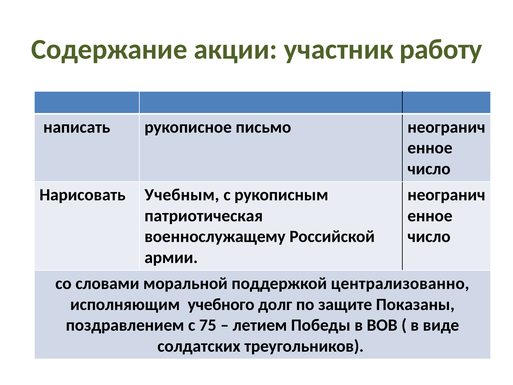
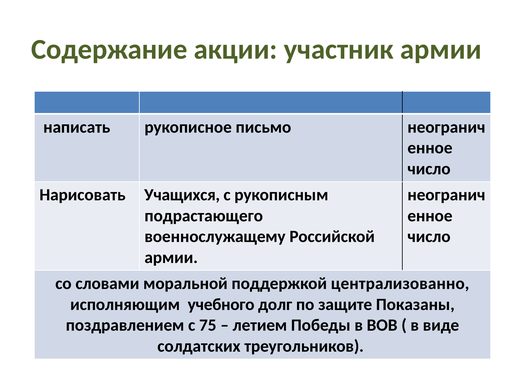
участник работу: работу -> армии
Учебным: Учебным -> Учащихся
патриотическая: патриотическая -> подрастающего
